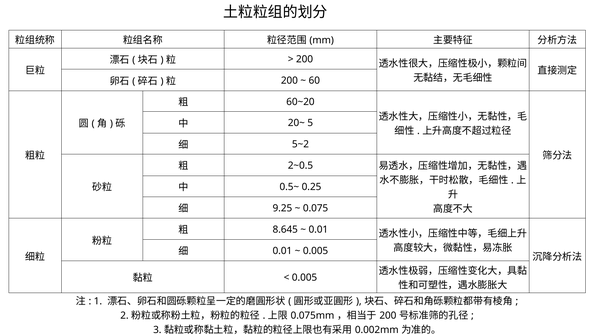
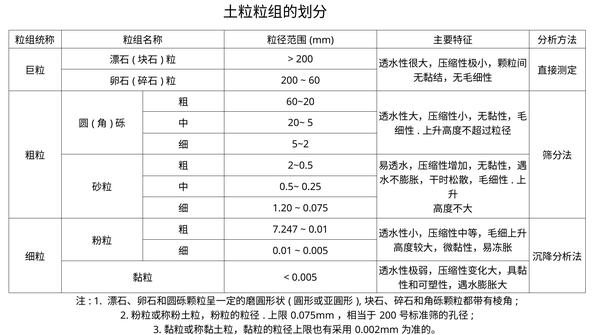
9.25: 9.25 -> 1.20
8.645: 8.645 -> 7.247
